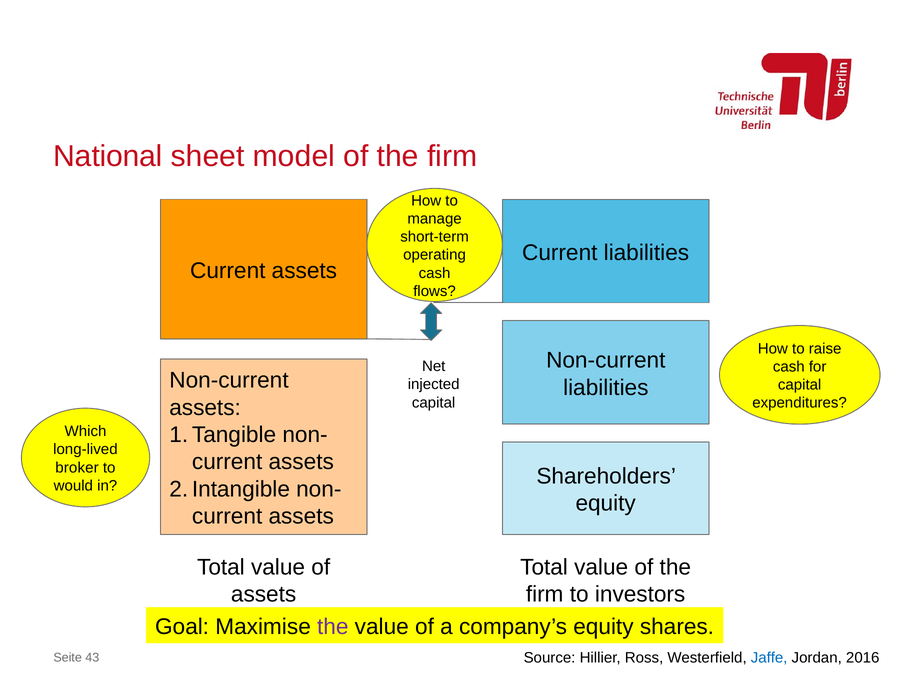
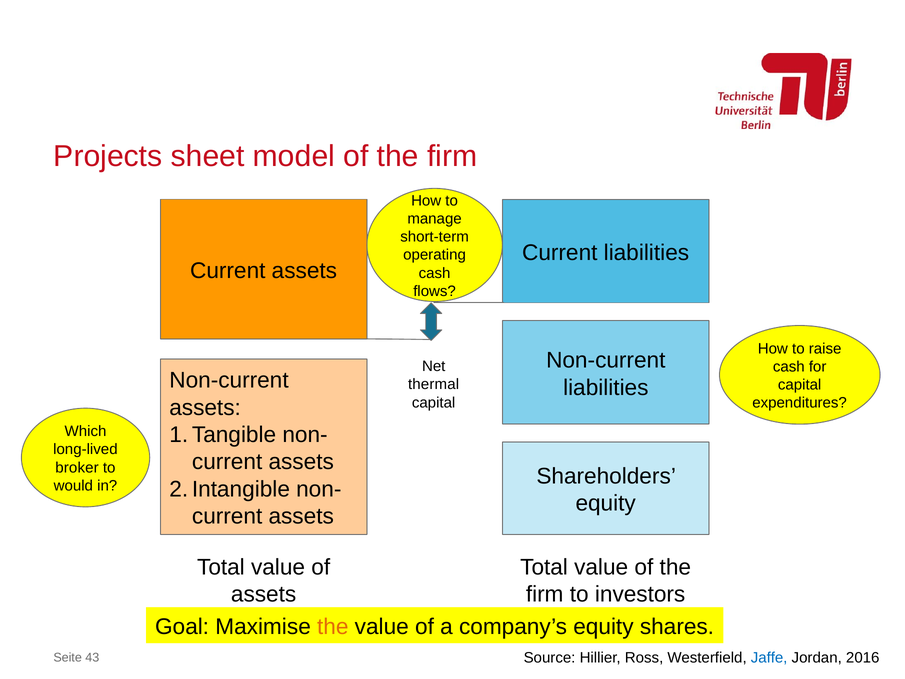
National: National -> Projects
injected: injected -> thermal
the at (333, 627) colour: purple -> orange
